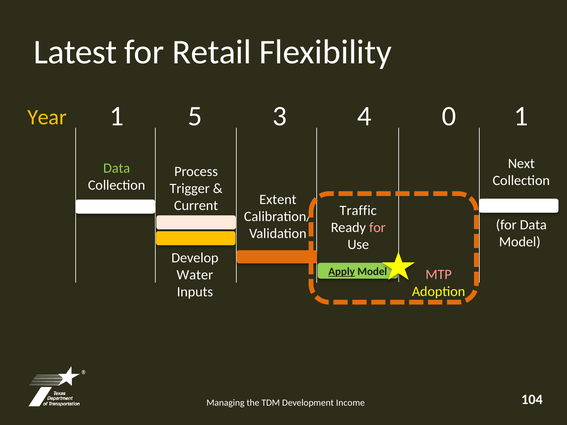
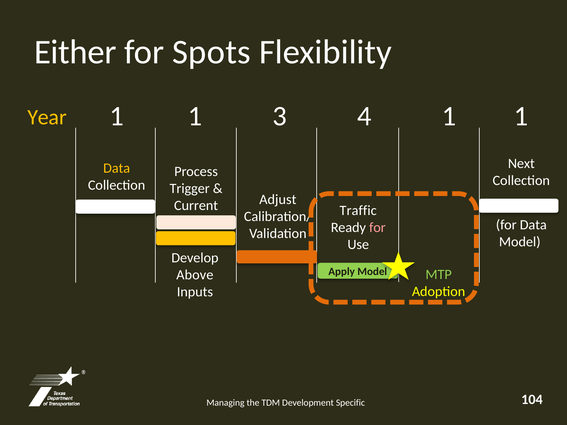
Latest: Latest -> Either
Retail: Retail -> Spots
5 at (195, 116): 5 -> 1
4 0: 0 -> 1
Data at (117, 168) colour: light green -> yellow
Extent: Extent -> Adjust
Apply underline: present -> none
MTP colour: pink -> light green
Water: Water -> Above
Income: Income -> Specific
